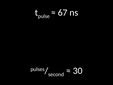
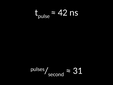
67: 67 -> 42
30: 30 -> 31
